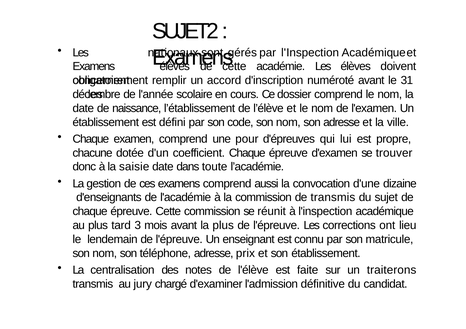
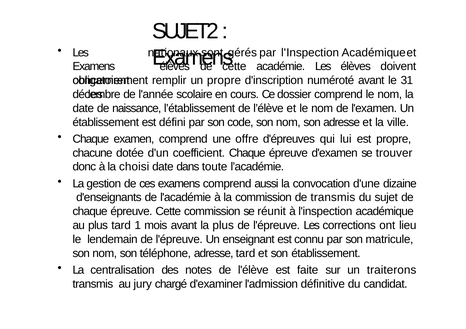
un accord: accord -> propre
pour: pour -> offre
saisie: saisie -> choisi
3: 3 -> 1
adresse prix: prix -> tard
